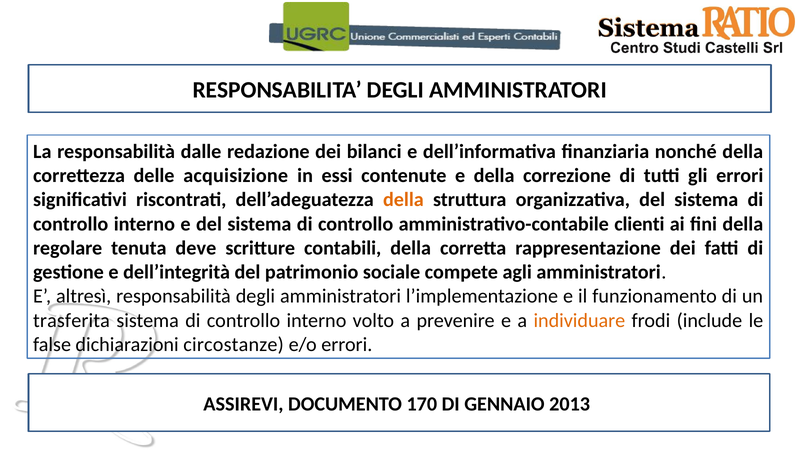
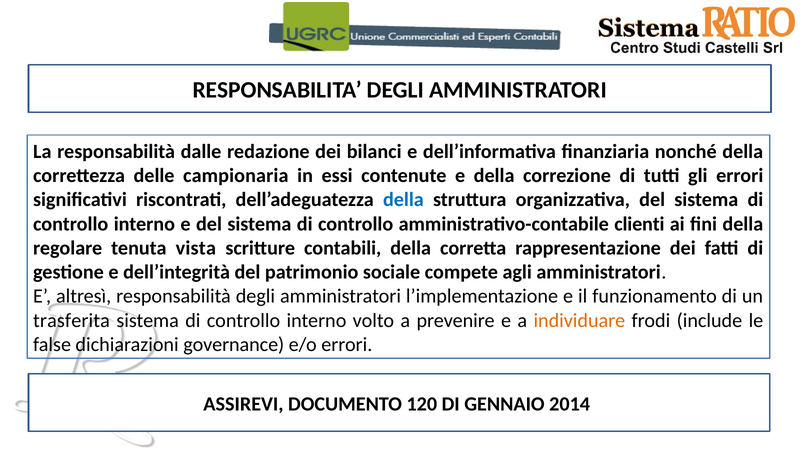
acquisizione: acquisizione -> campionaria
della at (403, 200) colour: orange -> blue
deve: deve -> vista
circostanze: circostanze -> governance
170: 170 -> 120
2013: 2013 -> 2014
